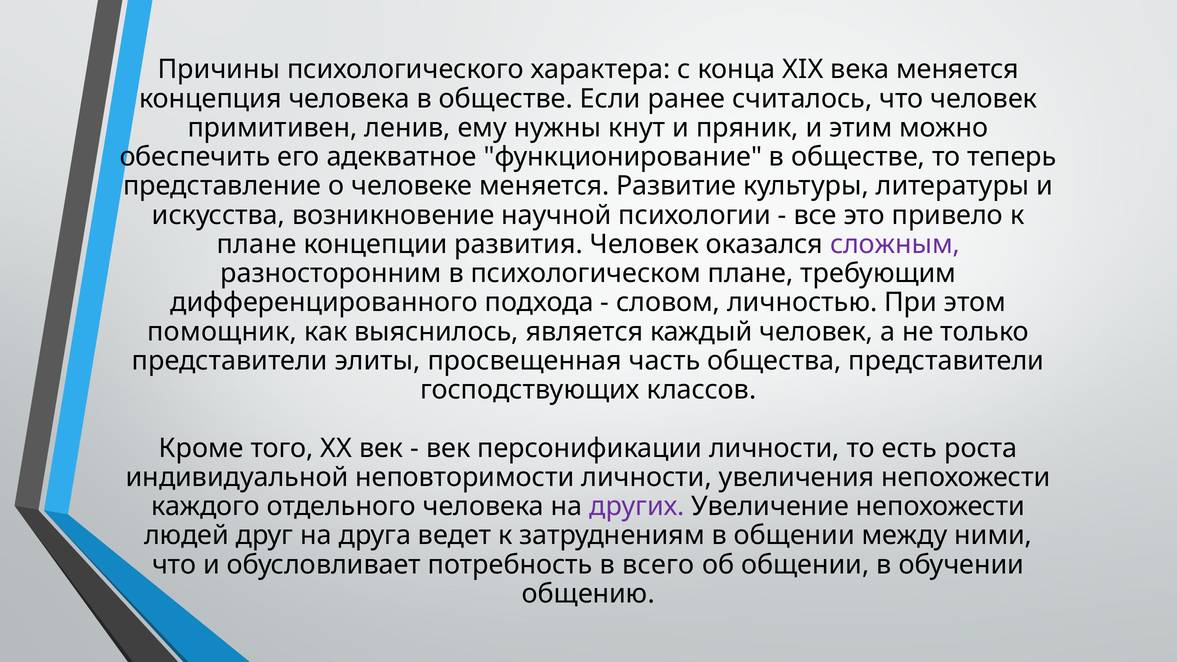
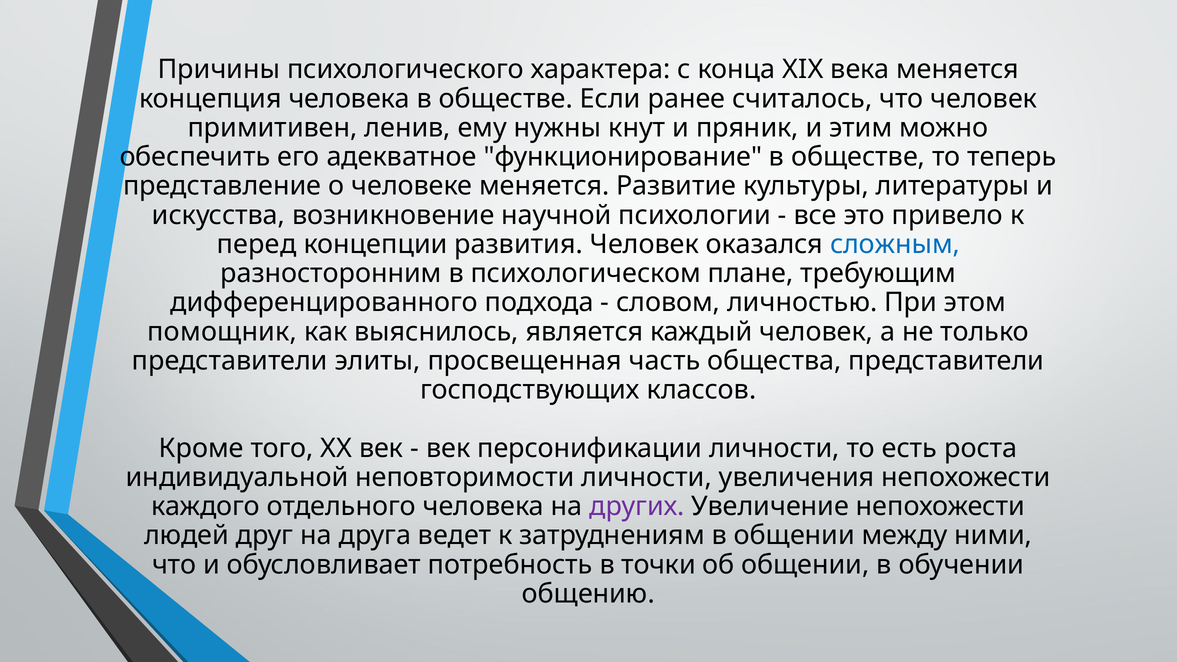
плане at (257, 244): плане -> перед
сложным colour: purple -> blue
всего: всего -> точки
